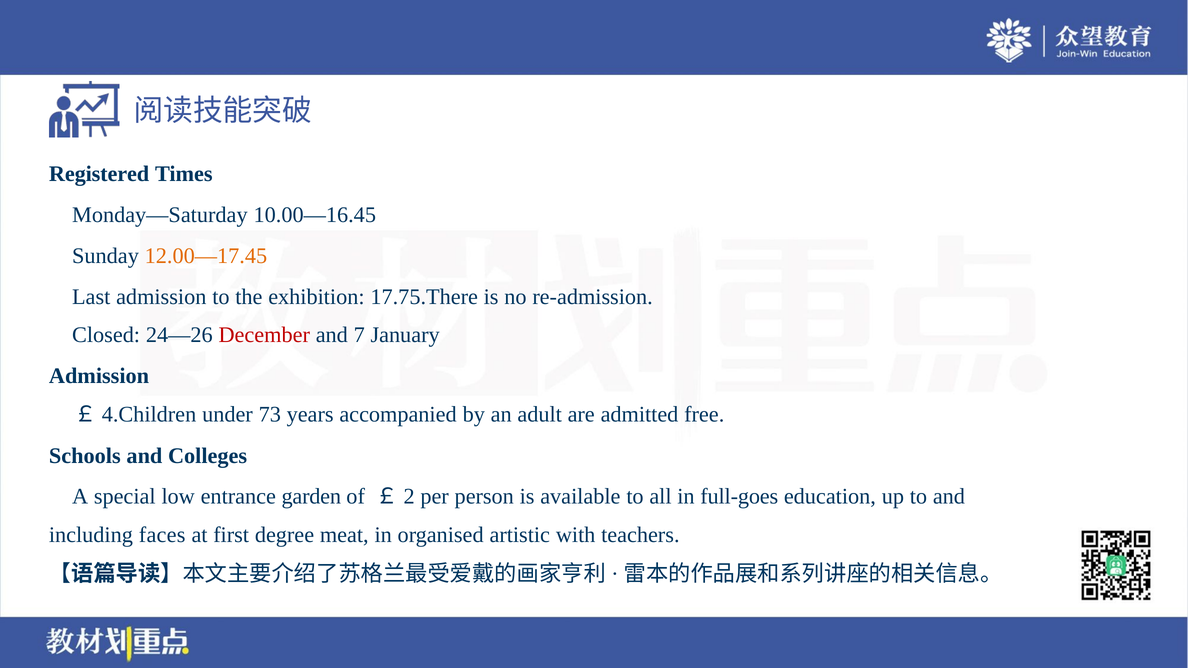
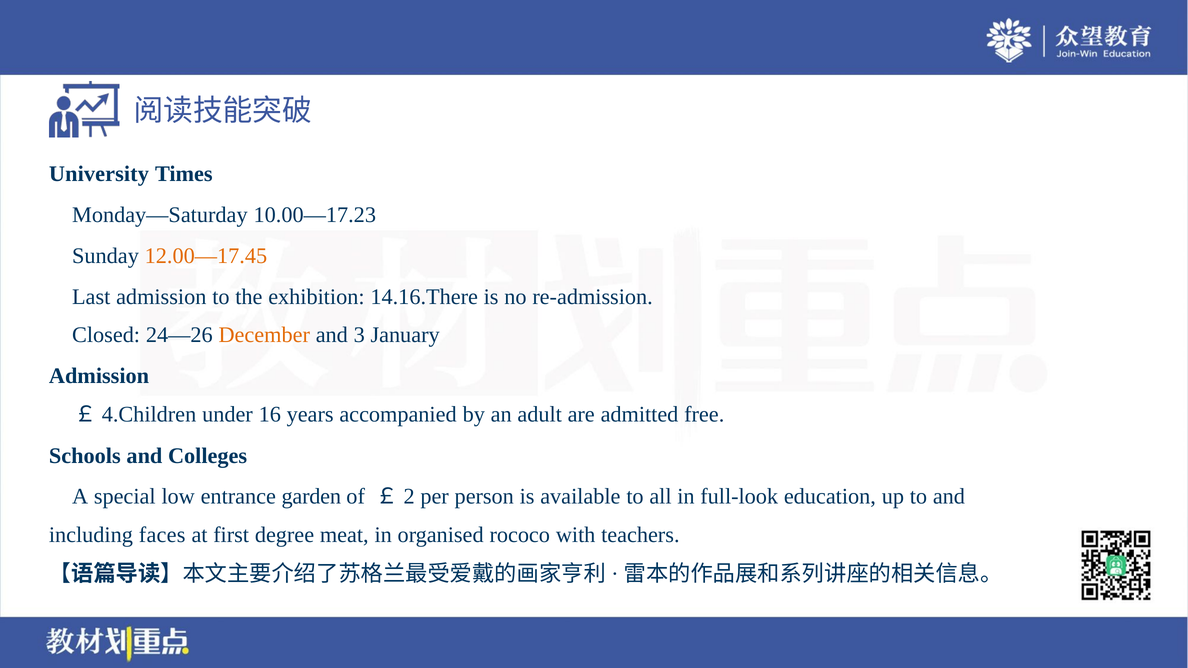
Registered: Registered -> University
10.00—16.45: 10.00—16.45 -> 10.00—17.23
17.75.There: 17.75.There -> 14.16.There
December colour: red -> orange
7: 7 -> 3
73: 73 -> 16
full-goes: full-goes -> full-look
artistic: artistic -> rococo
